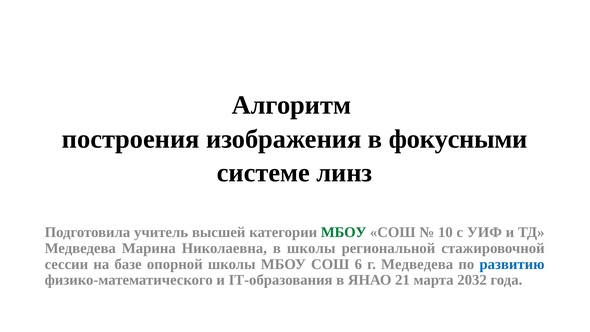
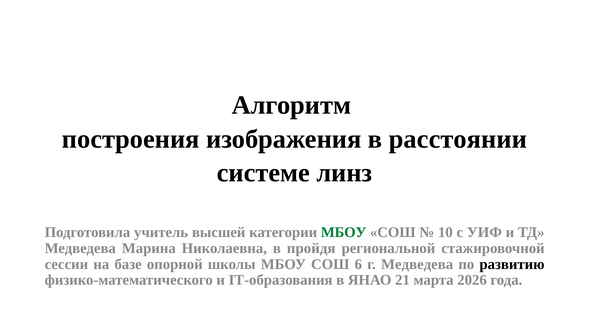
фокусными: фокусными -> расстоянии
в школы: школы -> пройдя
развитию colour: blue -> black
2032: 2032 -> 2026
